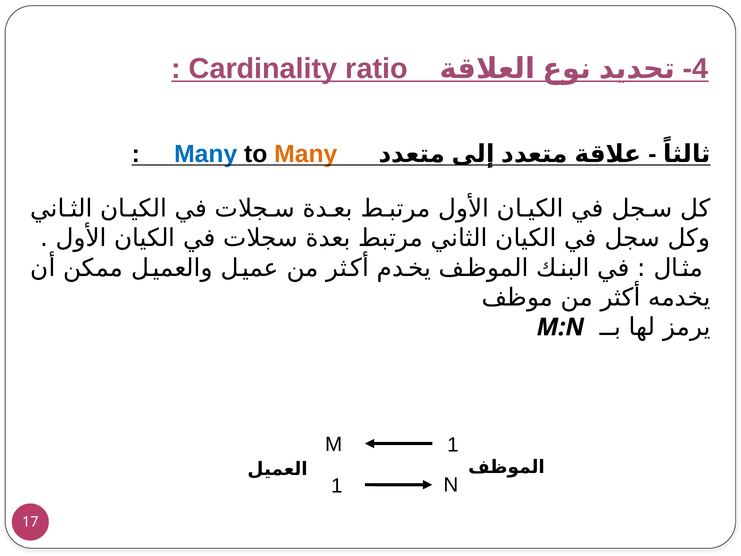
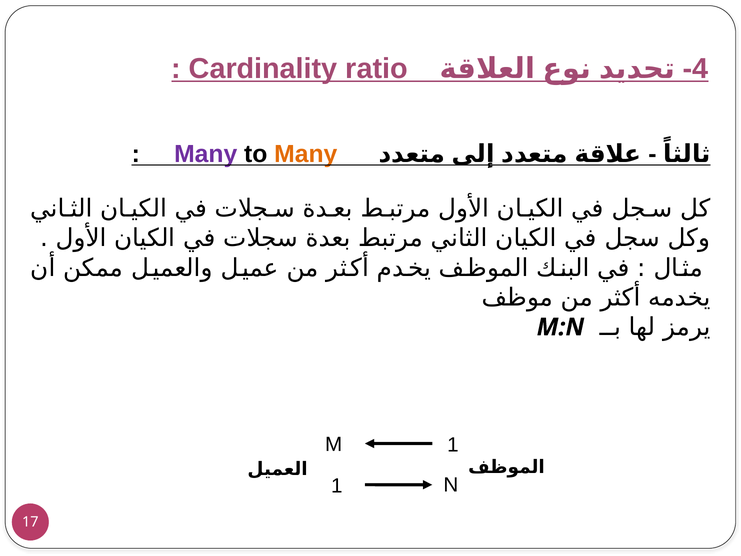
Many at (206, 154) colour: blue -> purple
